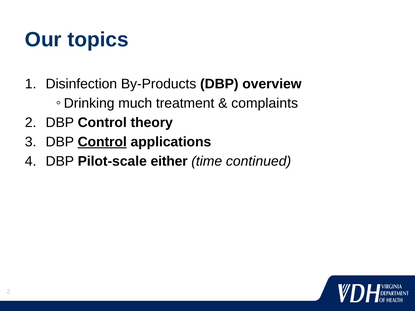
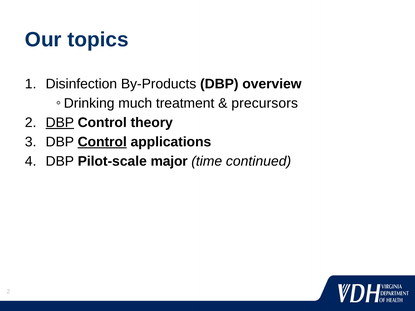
complaints: complaints -> precursors
DBP at (60, 123) underline: none -> present
either: either -> major
